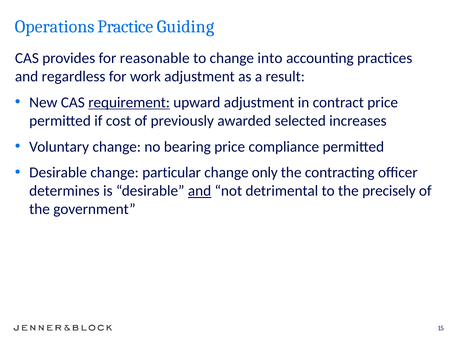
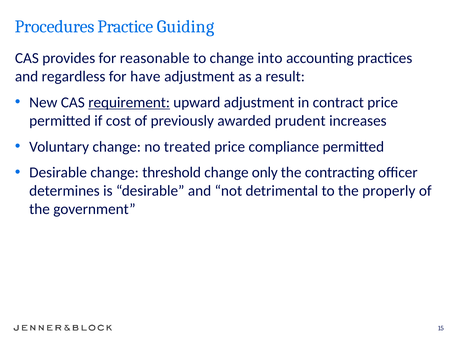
Operations: Operations -> Procedures
work: work -> have
selected: selected -> prudent
bearing: bearing -> treated
particular: particular -> threshold
and at (200, 191) underline: present -> none
precisely: precisely -> properly
